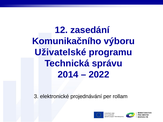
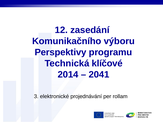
Uživatelské: Uživatelské -> Perspektivy
správu: správu -> klíčové
2022: 2022 -> 2041
